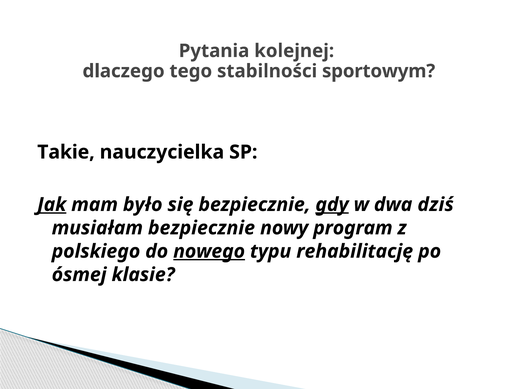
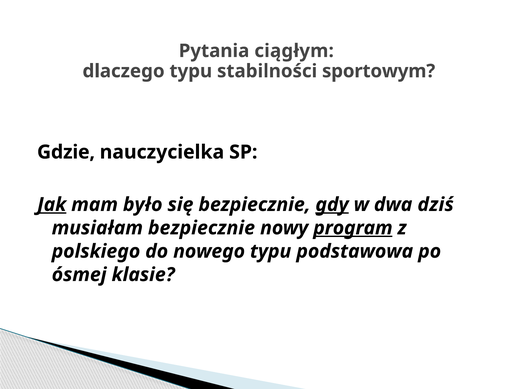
kolejnej: kolejnej -> ciągłym
dlaczego tego: tego -> typu
Takie: Takie -> Gdzie
program underline: none -> present
nowego underline: present -> none
rehabilitację: rehabilitację -> podstawowa
